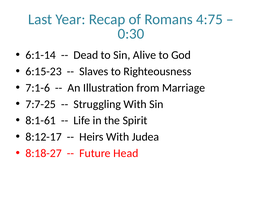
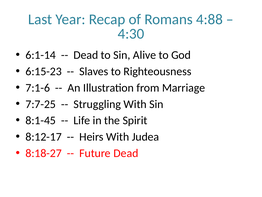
4:75: 4:75 -> 4:88
0:30: 0:30 -> 4:30
8:1-61: 8:1-61 -> 8:1-45
Future Head: Head -> Dead
